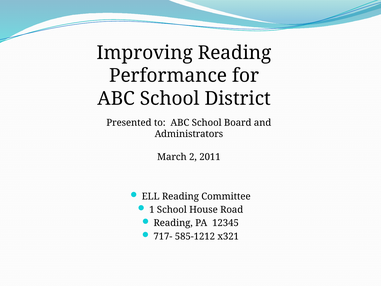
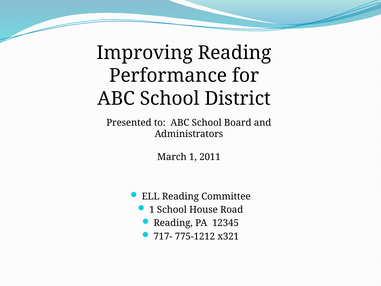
March 2: 2 -> 1
585-1212: 585-1212 -> 775-1212
